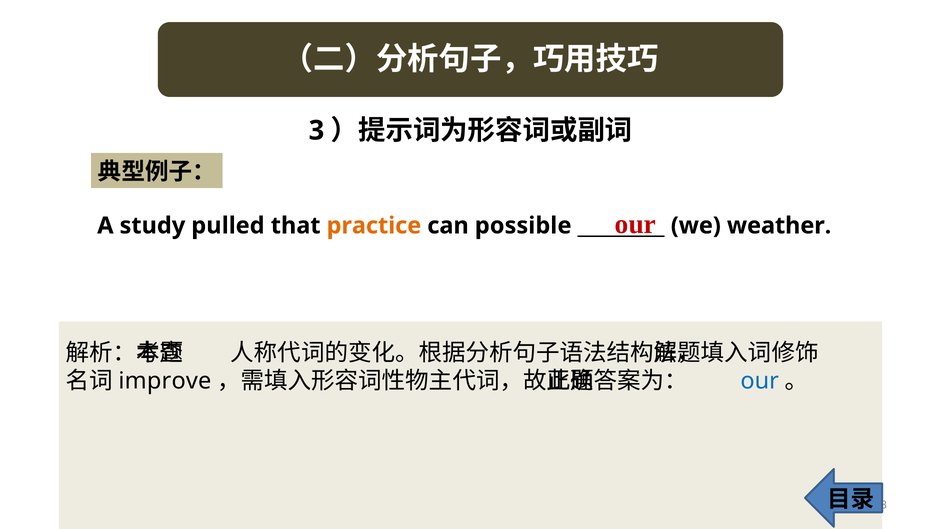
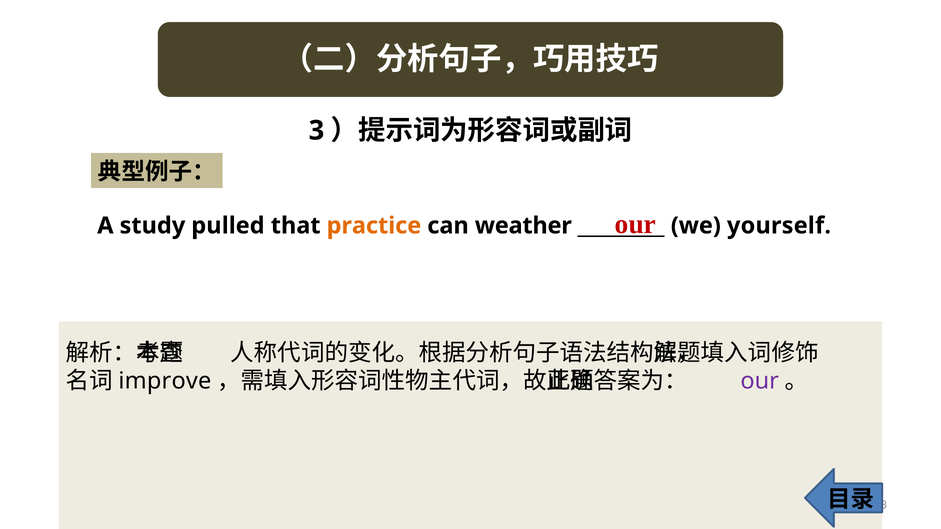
possible: possible -> weather
weather: weather -> yourself
our at (760, 381) colour: blue -> purple
